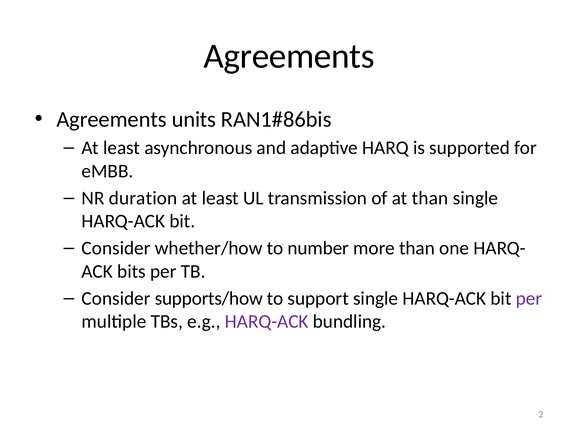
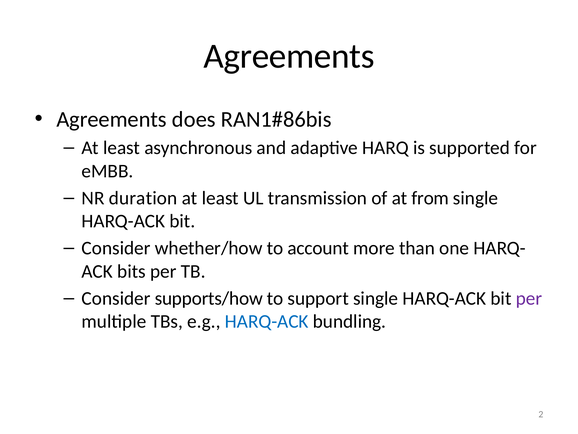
units: units -> does
at than: than -> from
number: number -> account
HARQ-ACK at (267, 321) colour: purple -> blue
